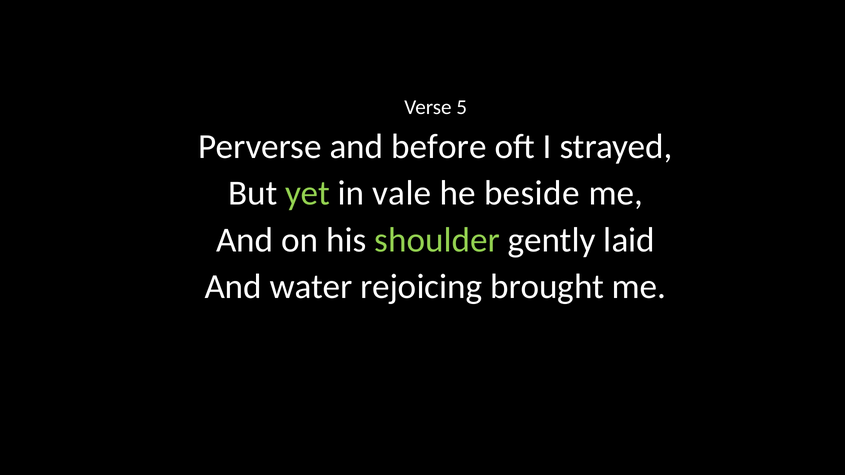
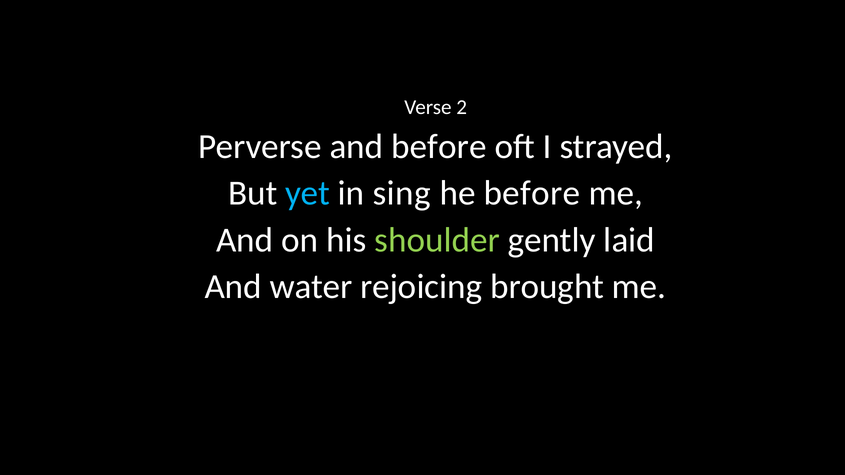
5: 5 -> 2
yet colour: light green -> light blue
vale: vale -> sing
he beside: beside -> before
